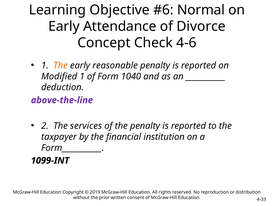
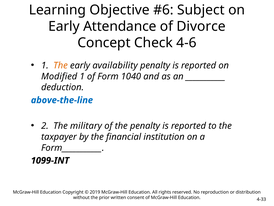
Normal: Normal -> Subject
reasonable: reasonable -> availability
above-the-line colour: purple -> blue
services: services -> military
